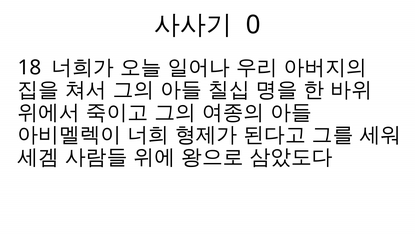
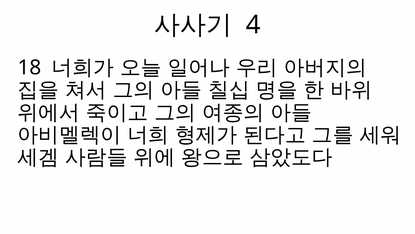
0: 0 -> 4
